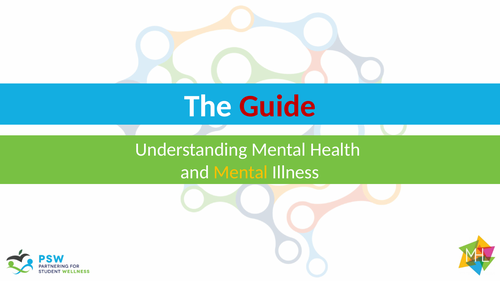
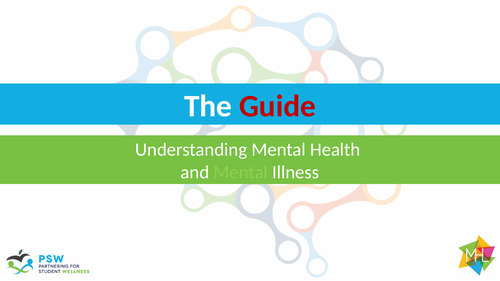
Mental at (241, 172) colour: yellow -> light green
